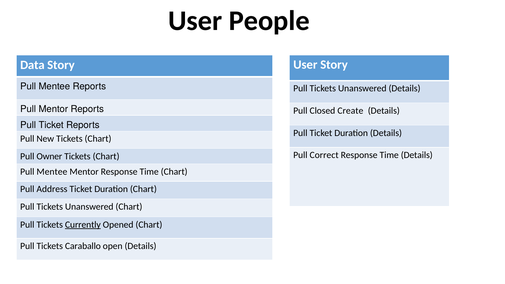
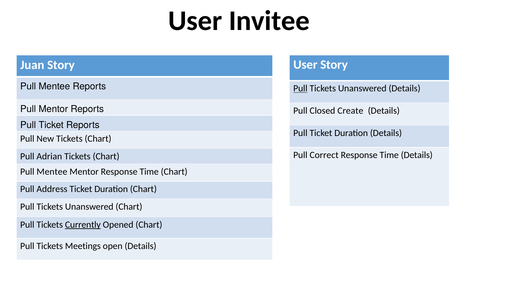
People: People -> Invitee
Data: Data -> Juan
Pull at (300, 88) underline: none -> present
Owner: Owner -> Adrian
Caraballo: Caraballo -> Meetings
